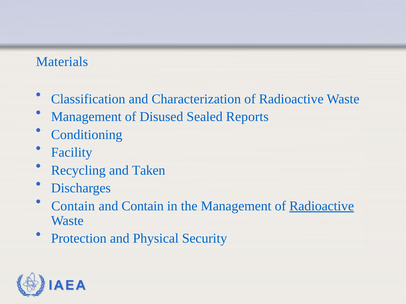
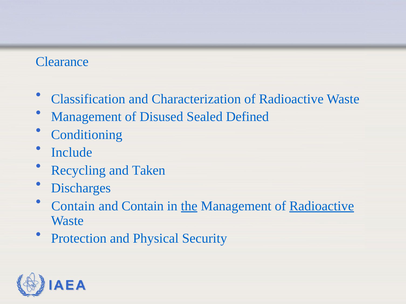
Materials: Materials -> Clearance
Reports: Reports -> Defined
Facility: Facility -> Include
the underline: none -> present
